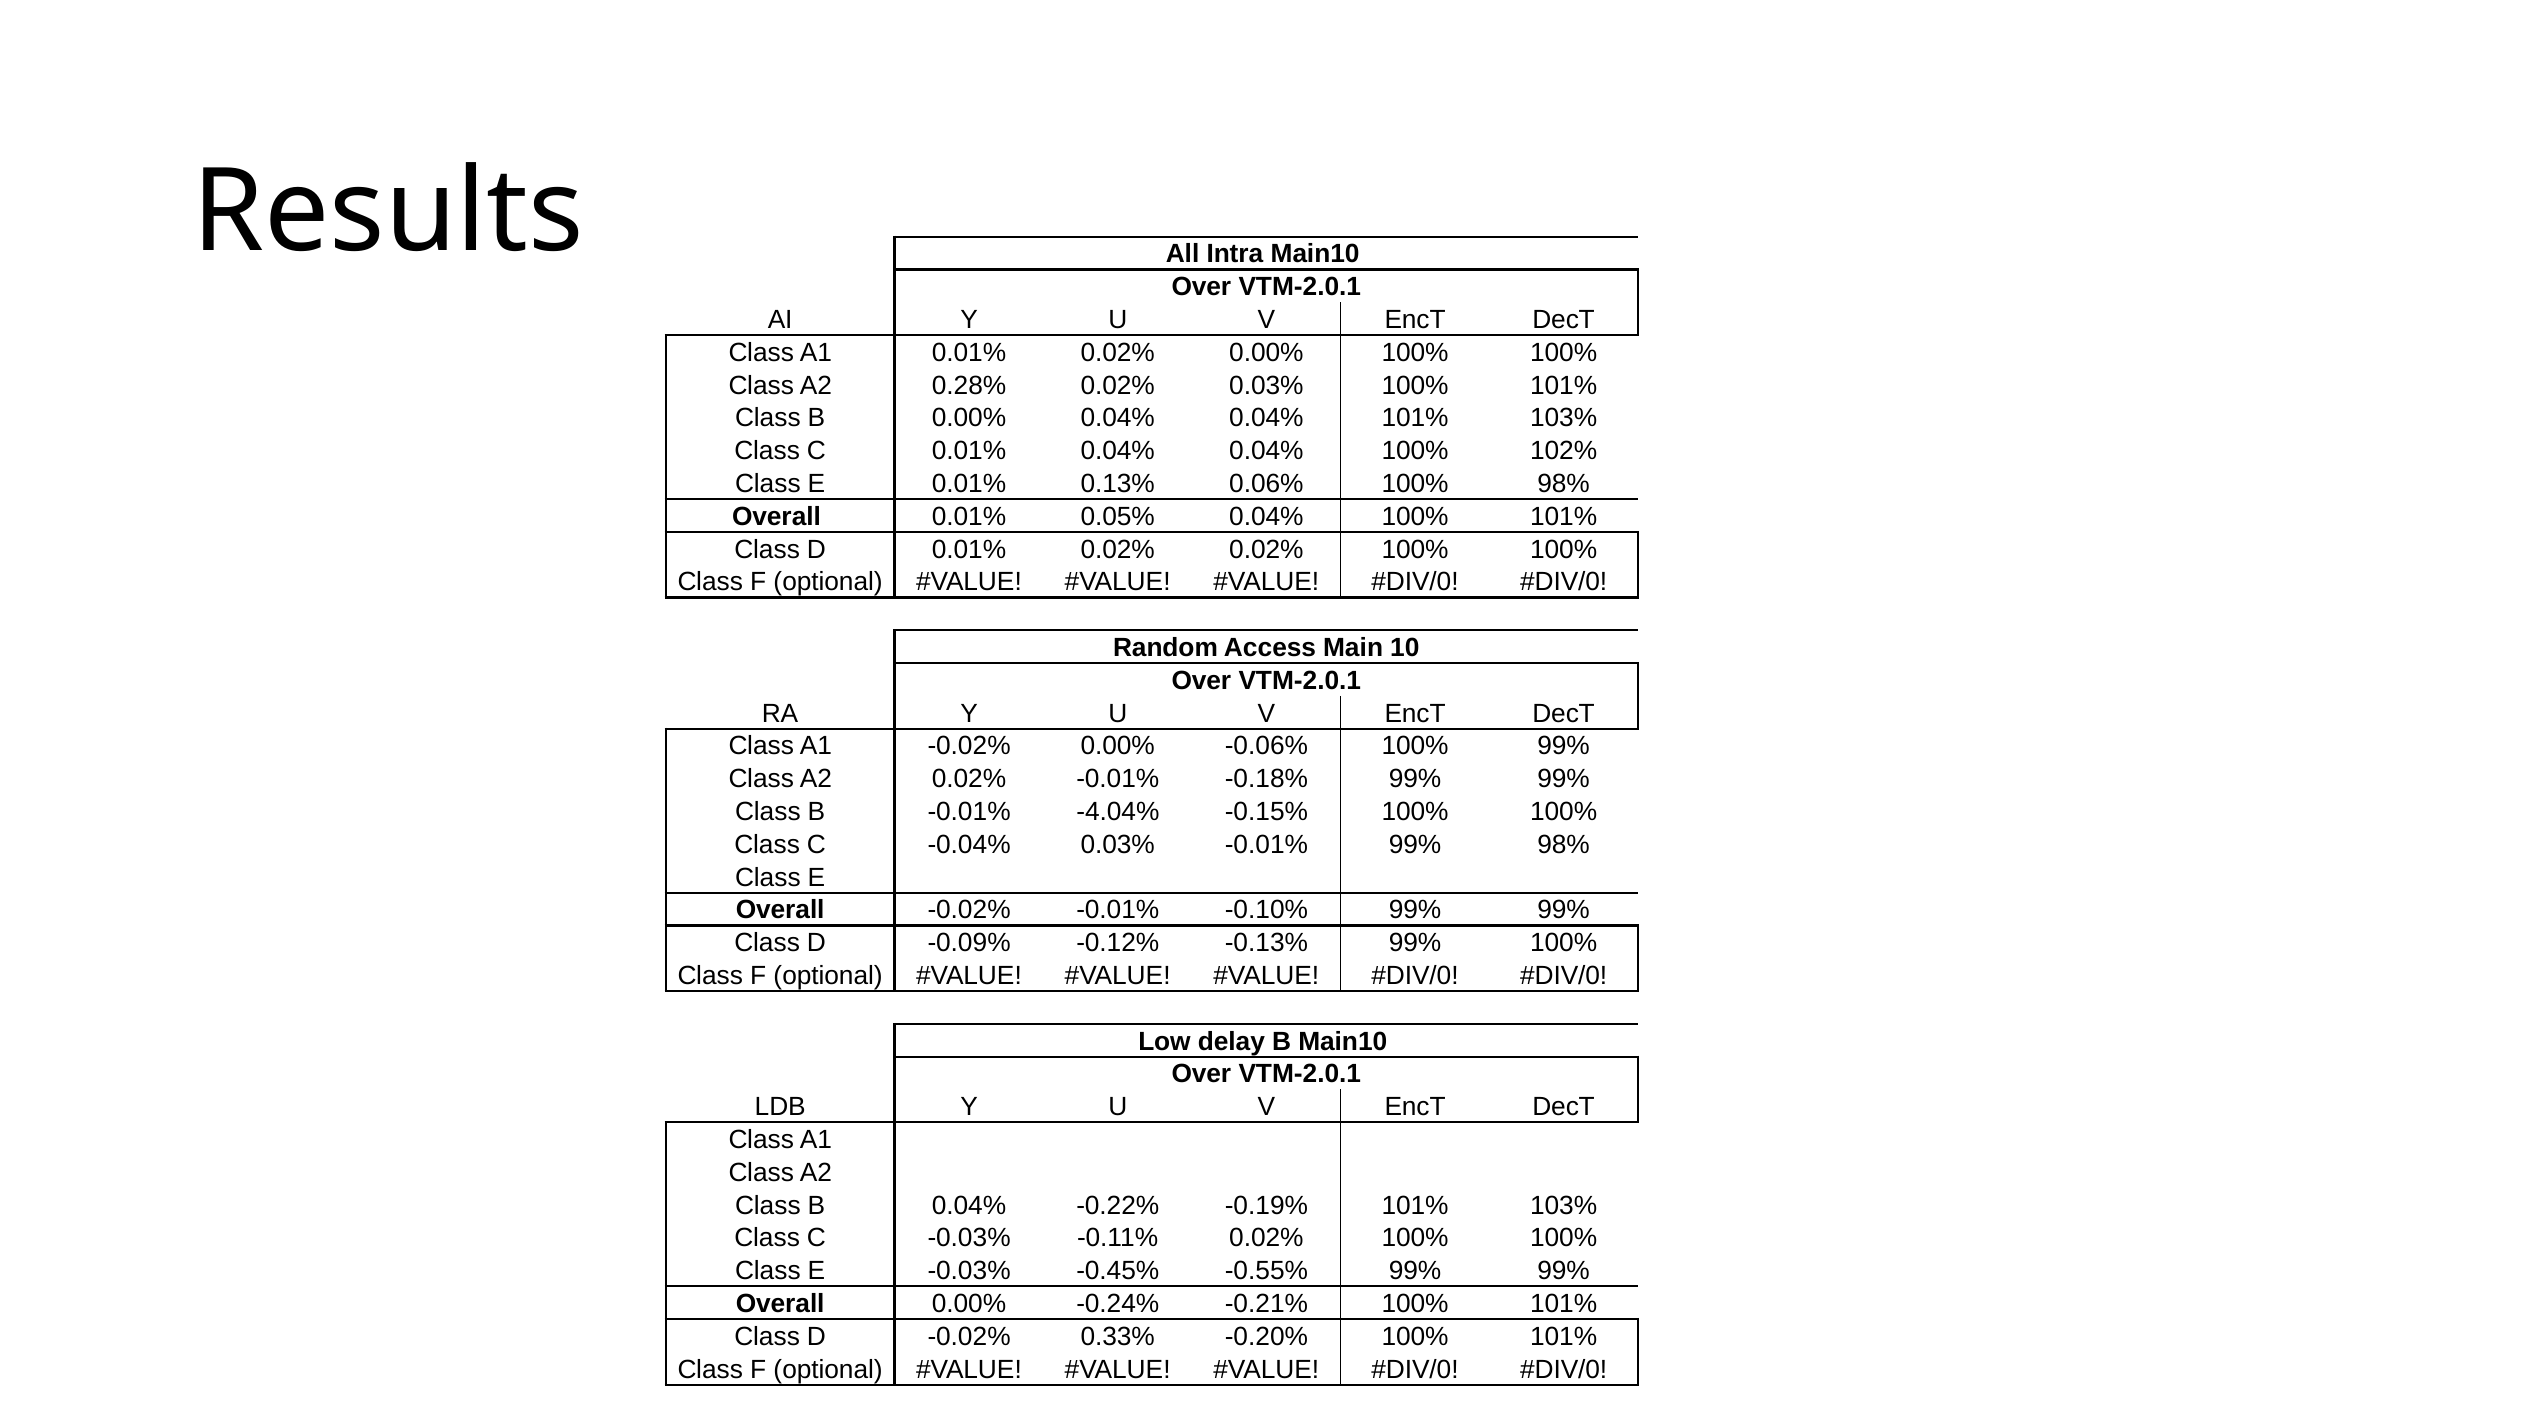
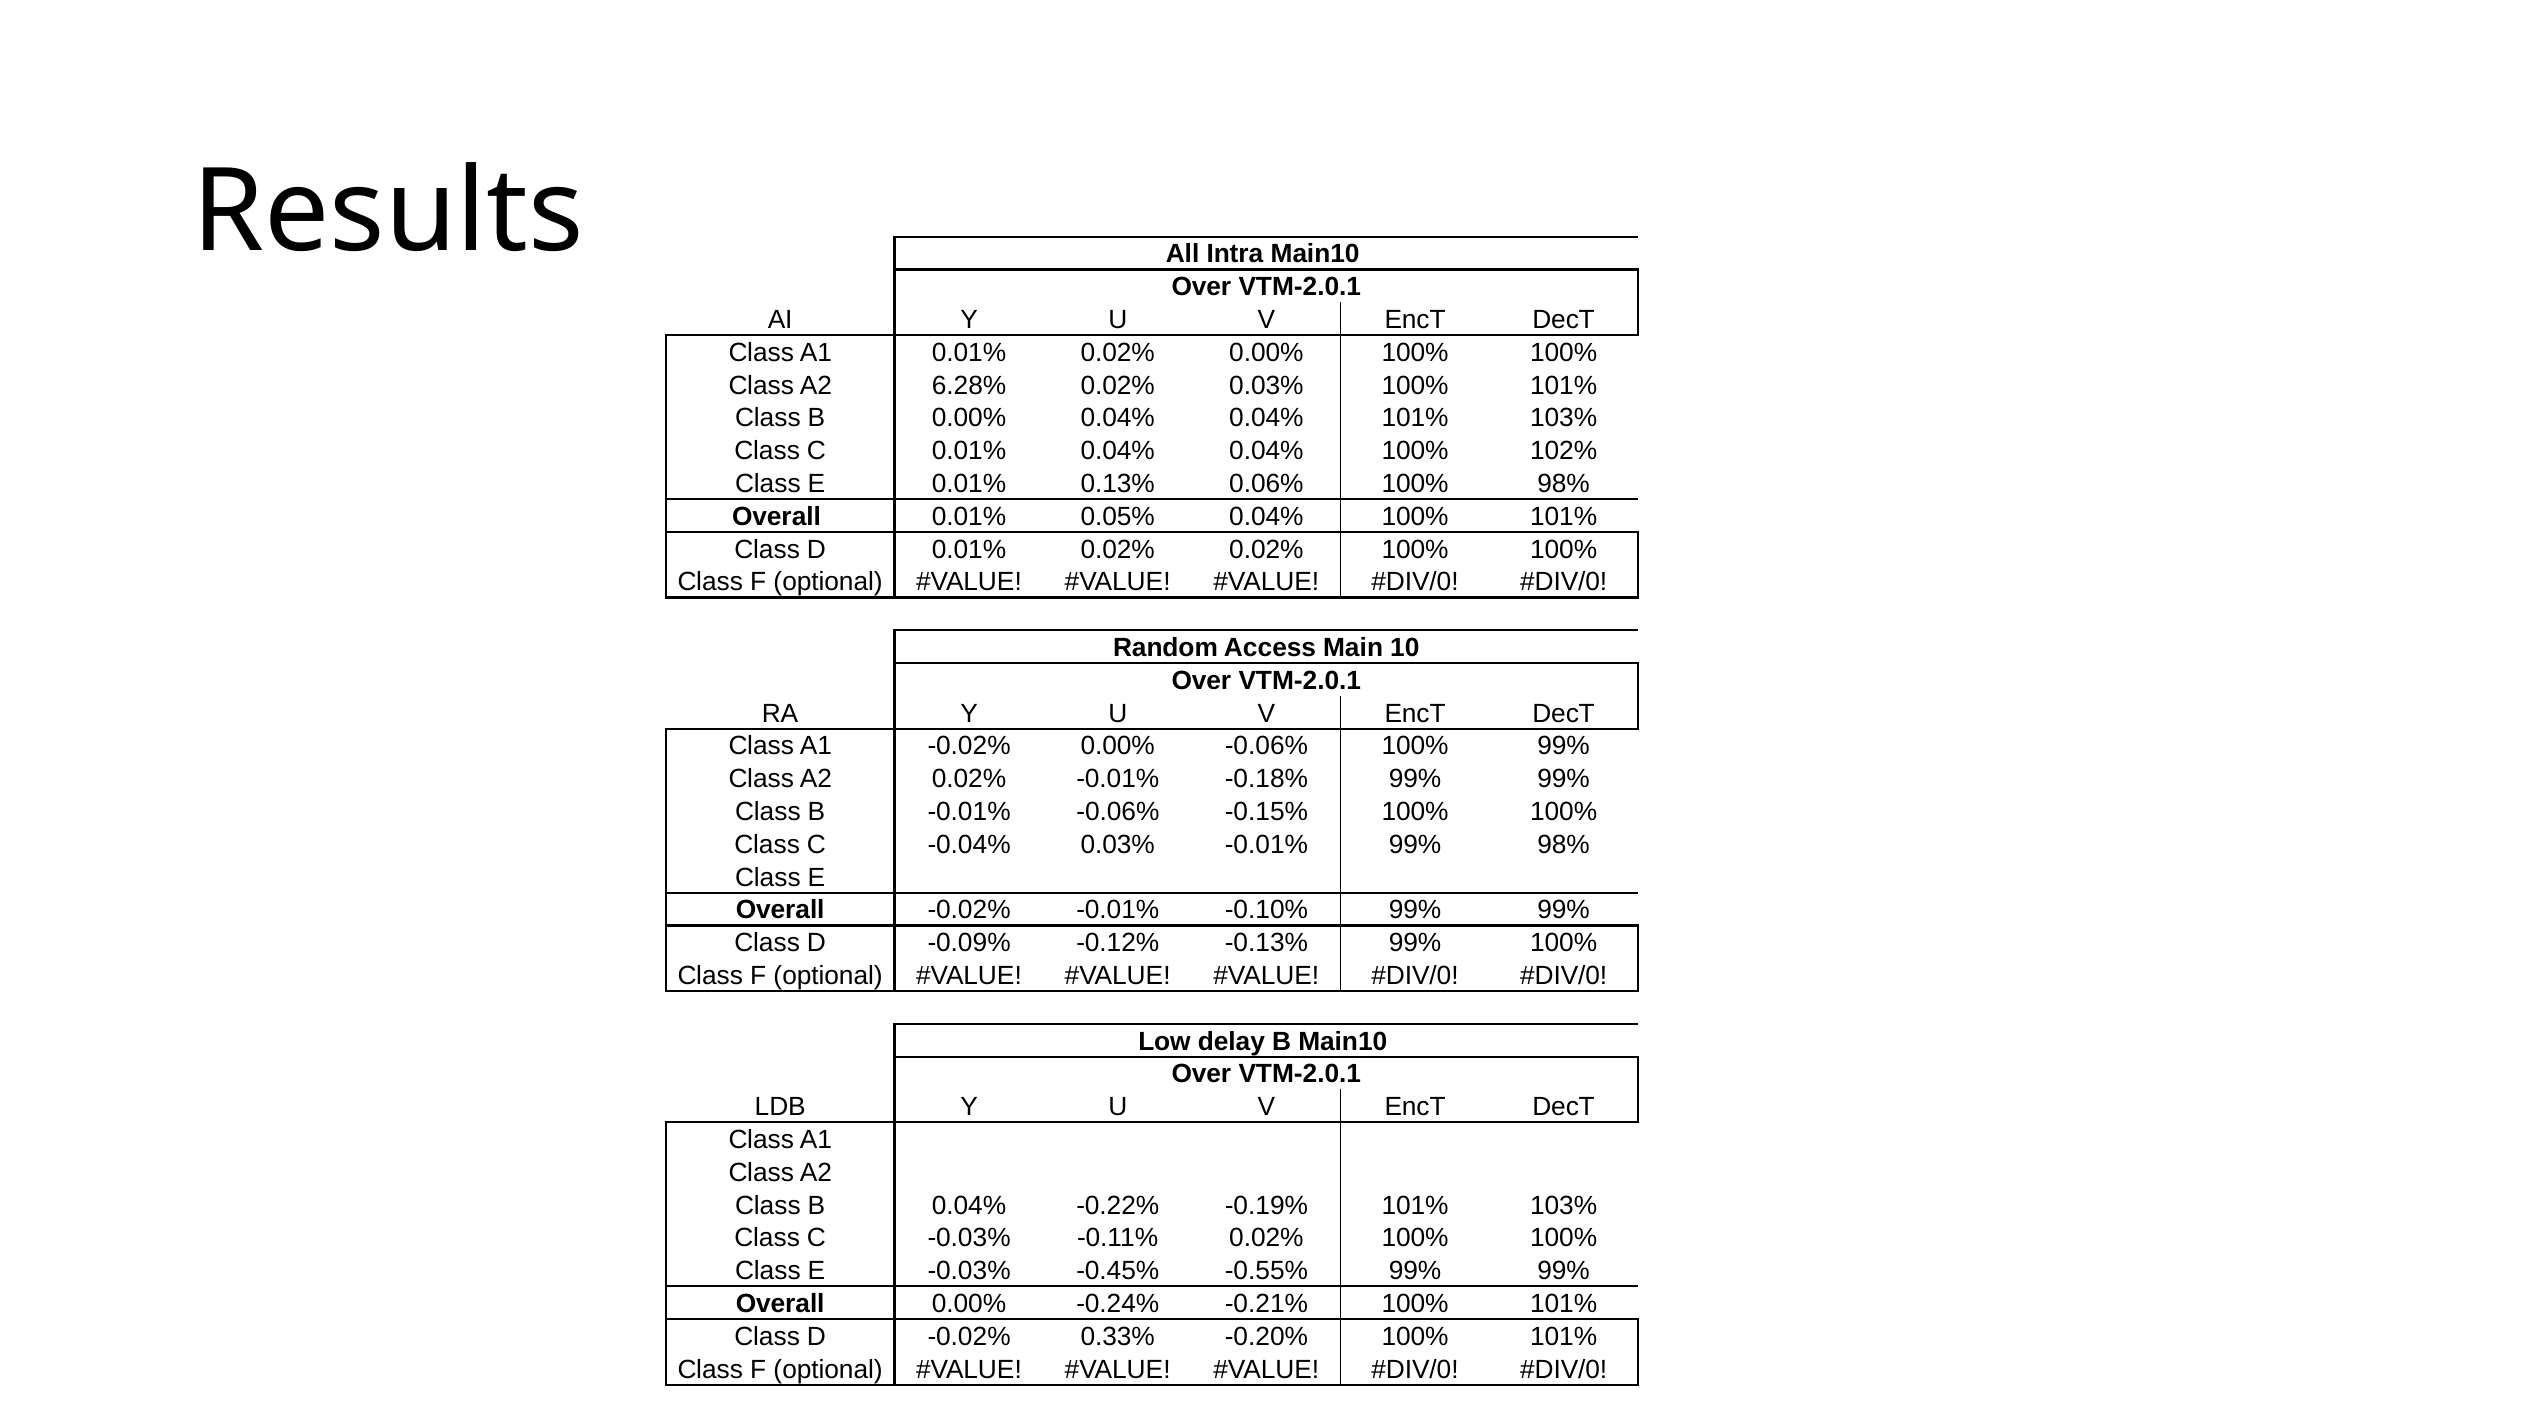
0.28%: 0.28% -> 6.28%
-0.01% -4.04%: -4.04% -> -0.06%
